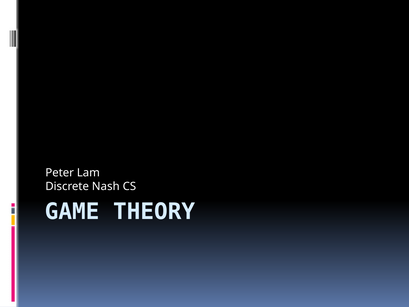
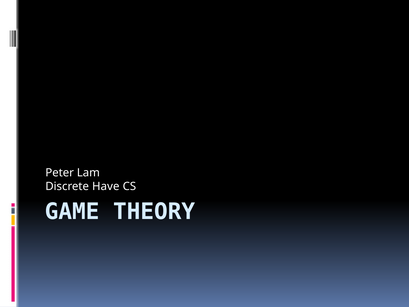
Nash: Nash -> Have
